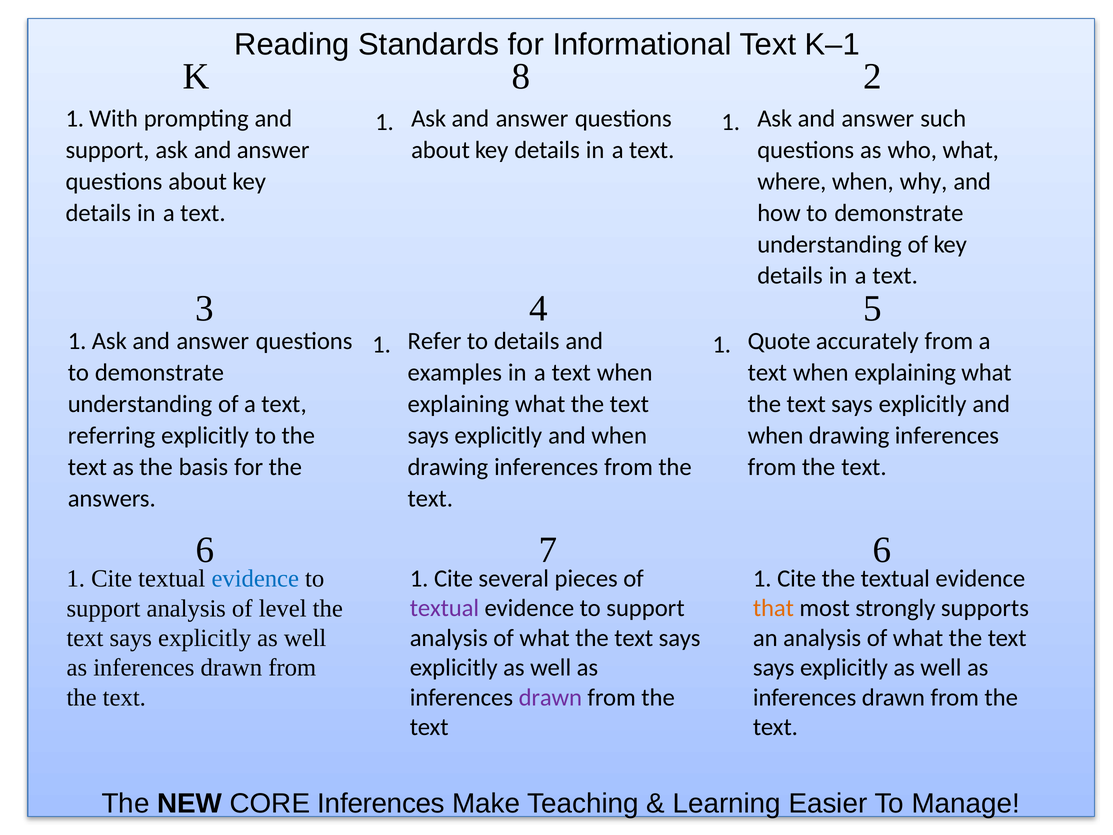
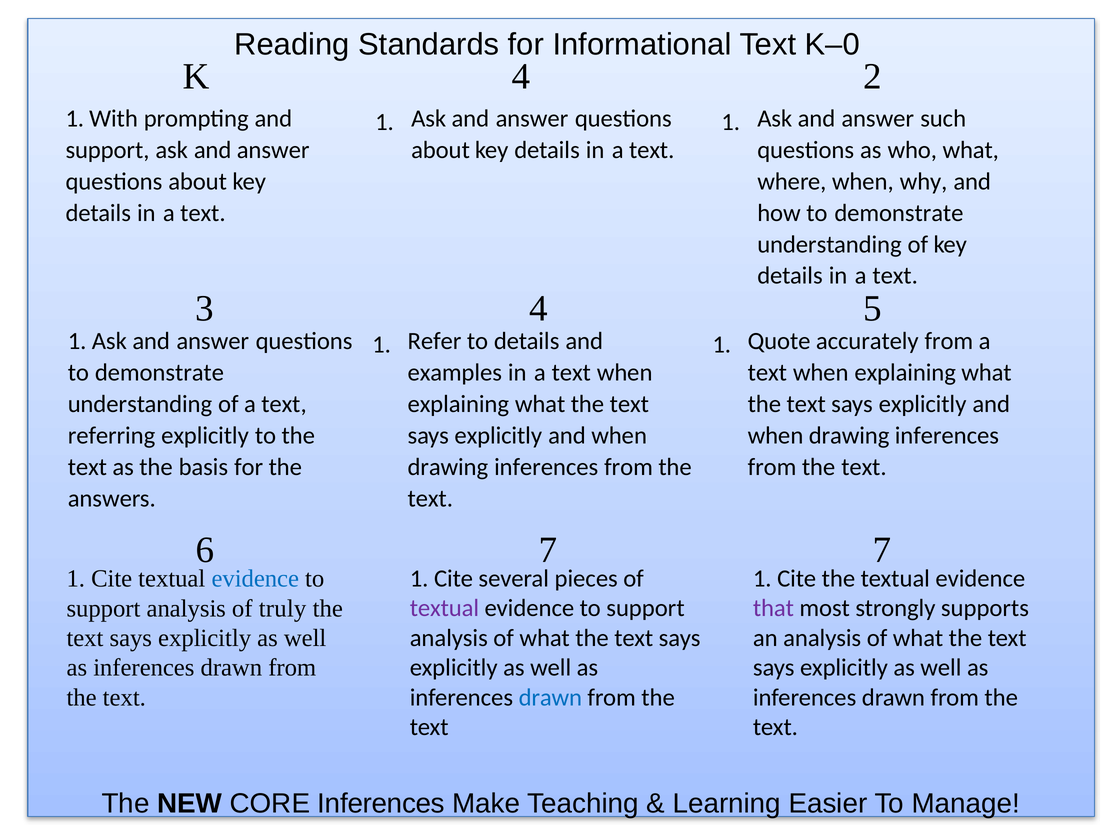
K–1: K–1 -> K–0
K 8: 8 -> 4
7 6: 6 -> 7
level: level -> truly
that colour: orange -> purple
drawn at (550, 697) colour: purple -> blue
